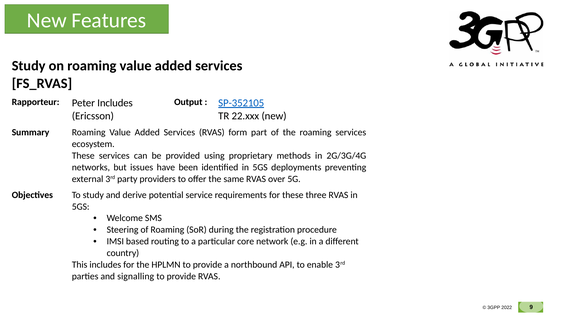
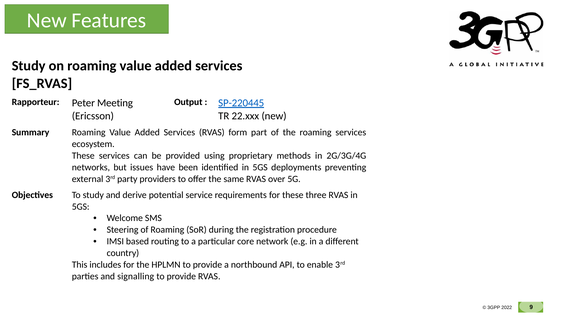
Peter Includes: Includes -> Meeting
SP-352105: SP-352105 -> SP-220445
